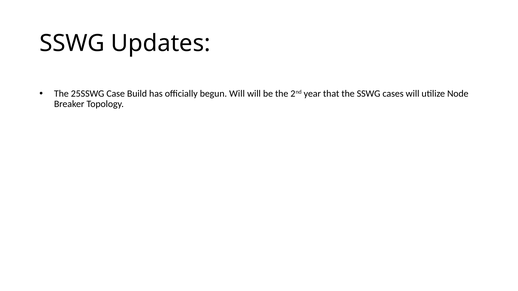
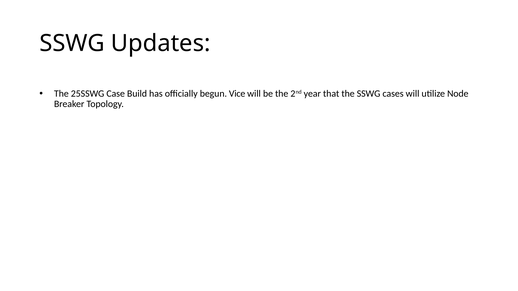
begun Will: Will -> Vice
